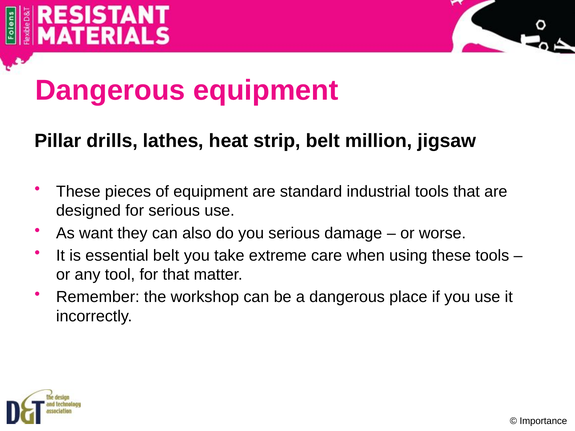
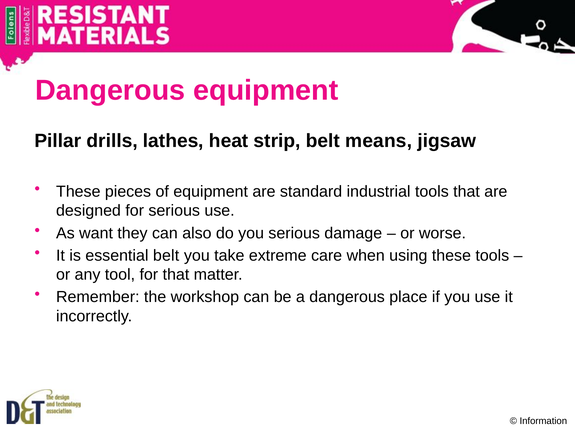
million: million -> means
Importance: Importance -> Information
